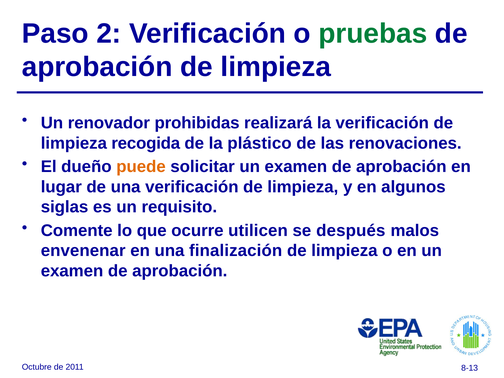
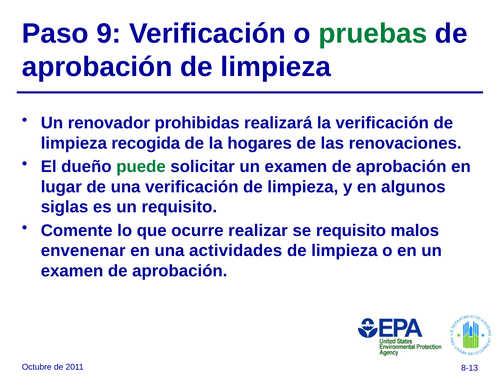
2: 2 -> 9
plástico: plástico -> hogares
puede colour: orange -> green
utilicen: utilicen -> realizar
se después: después -> requisito
finalización: finalización -> actividades
